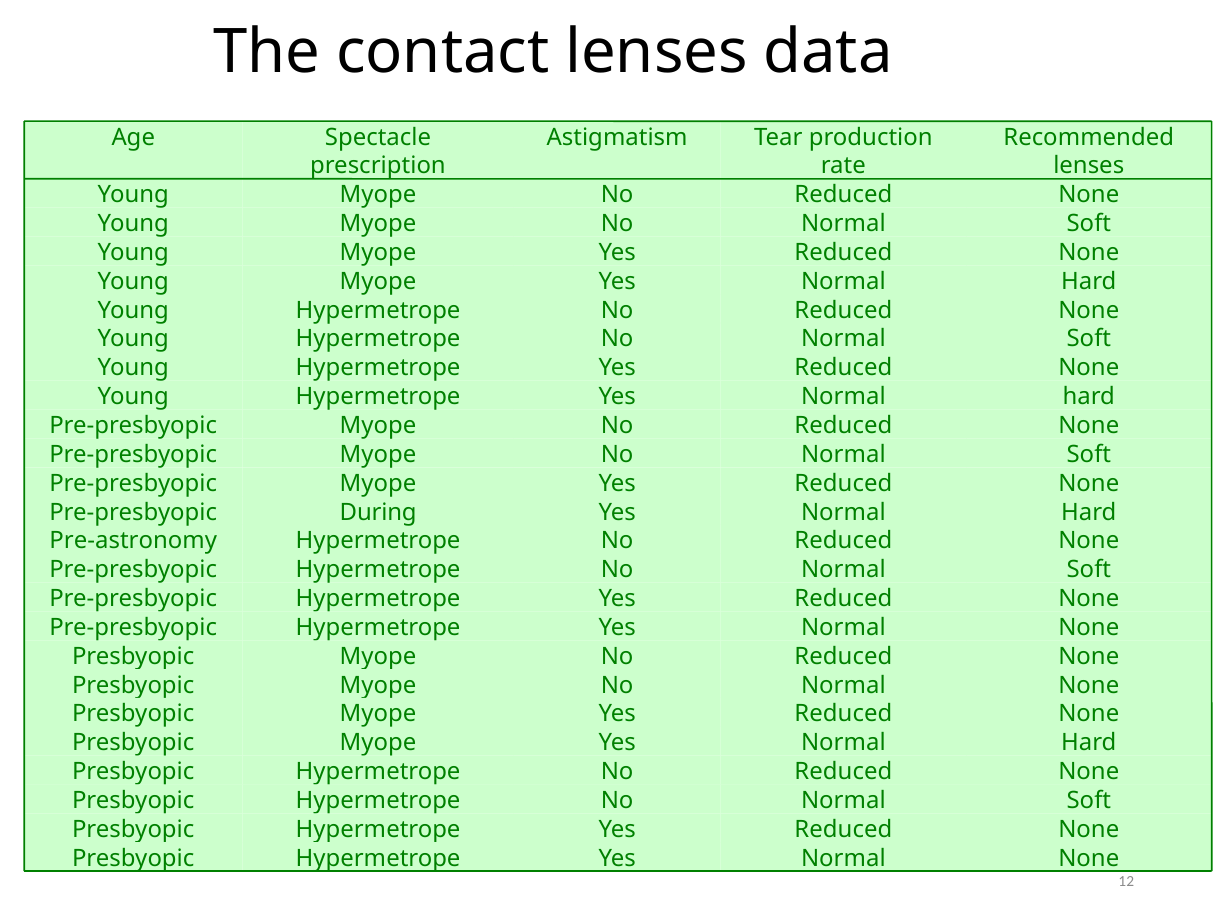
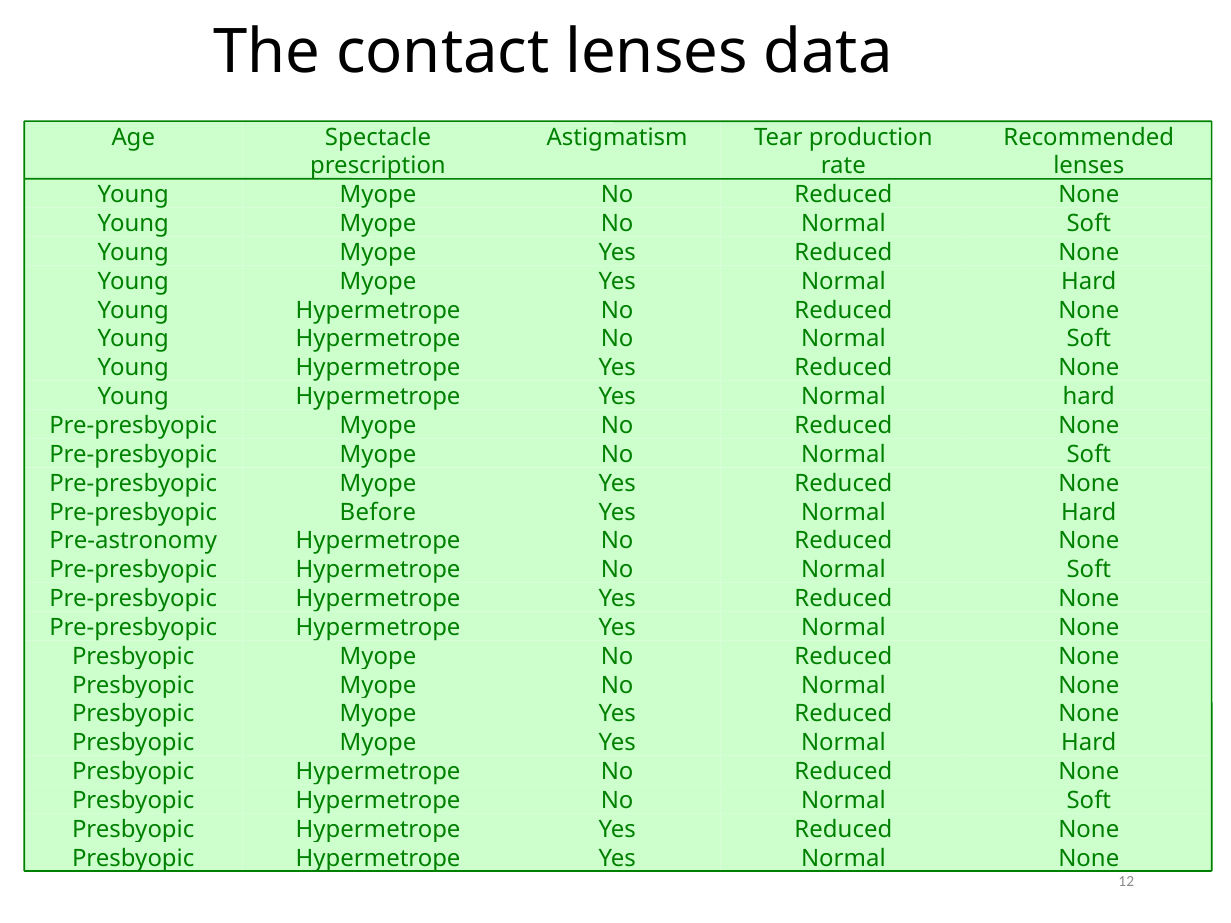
During: During -> Before
